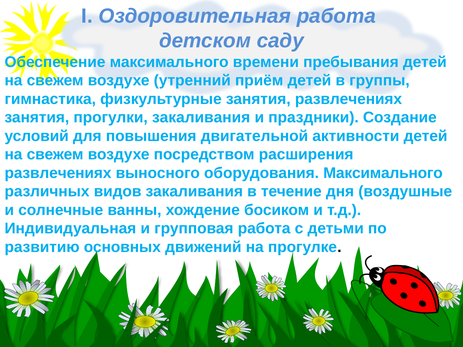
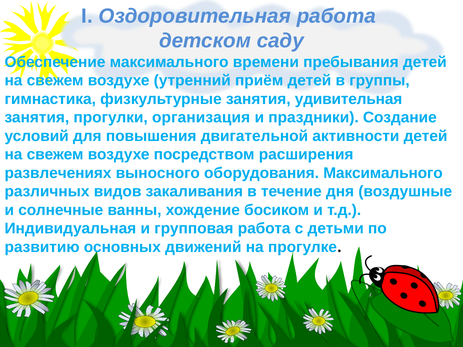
занятия развлечениях: развлечениях -> удивительная
прогулки закаливания: закаливания -> организация
